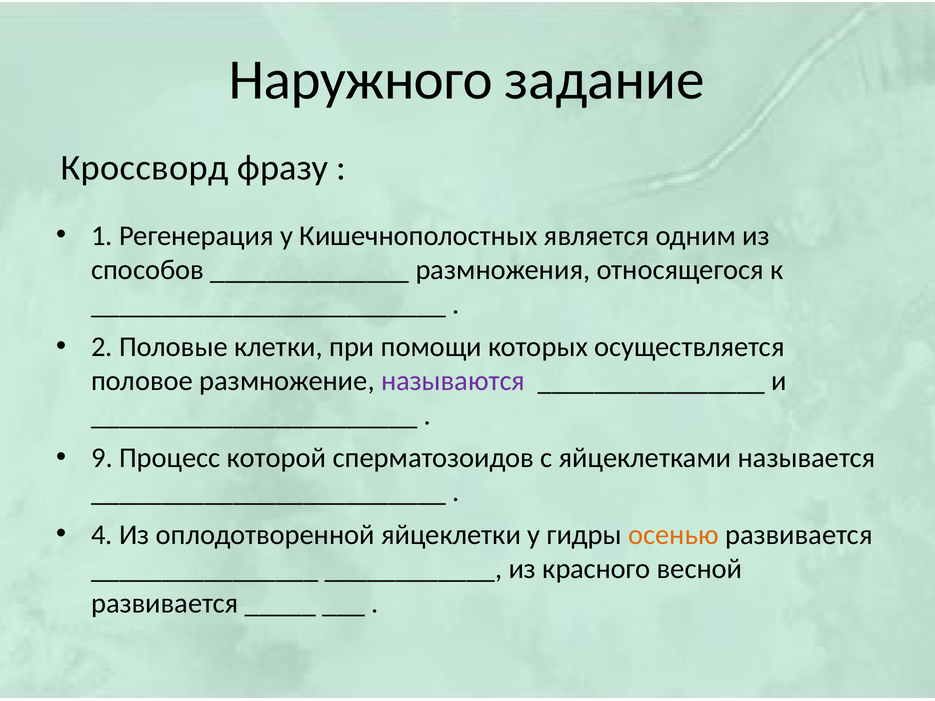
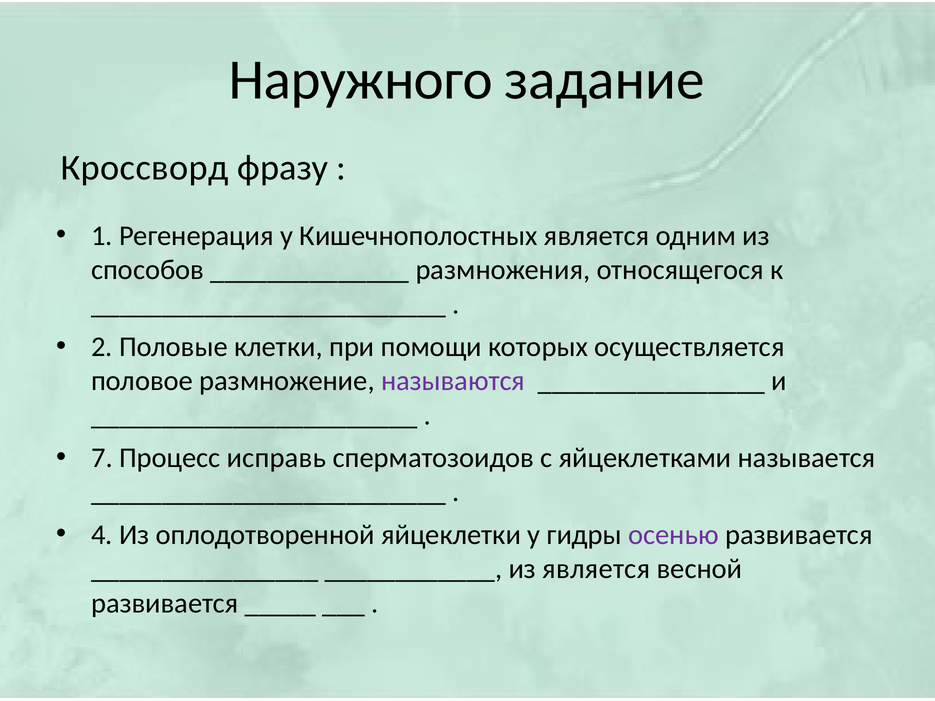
9: 9 -> 7
которой: которой -> исправь
осенью colour: orange -> purple
из красного: красного -> является
